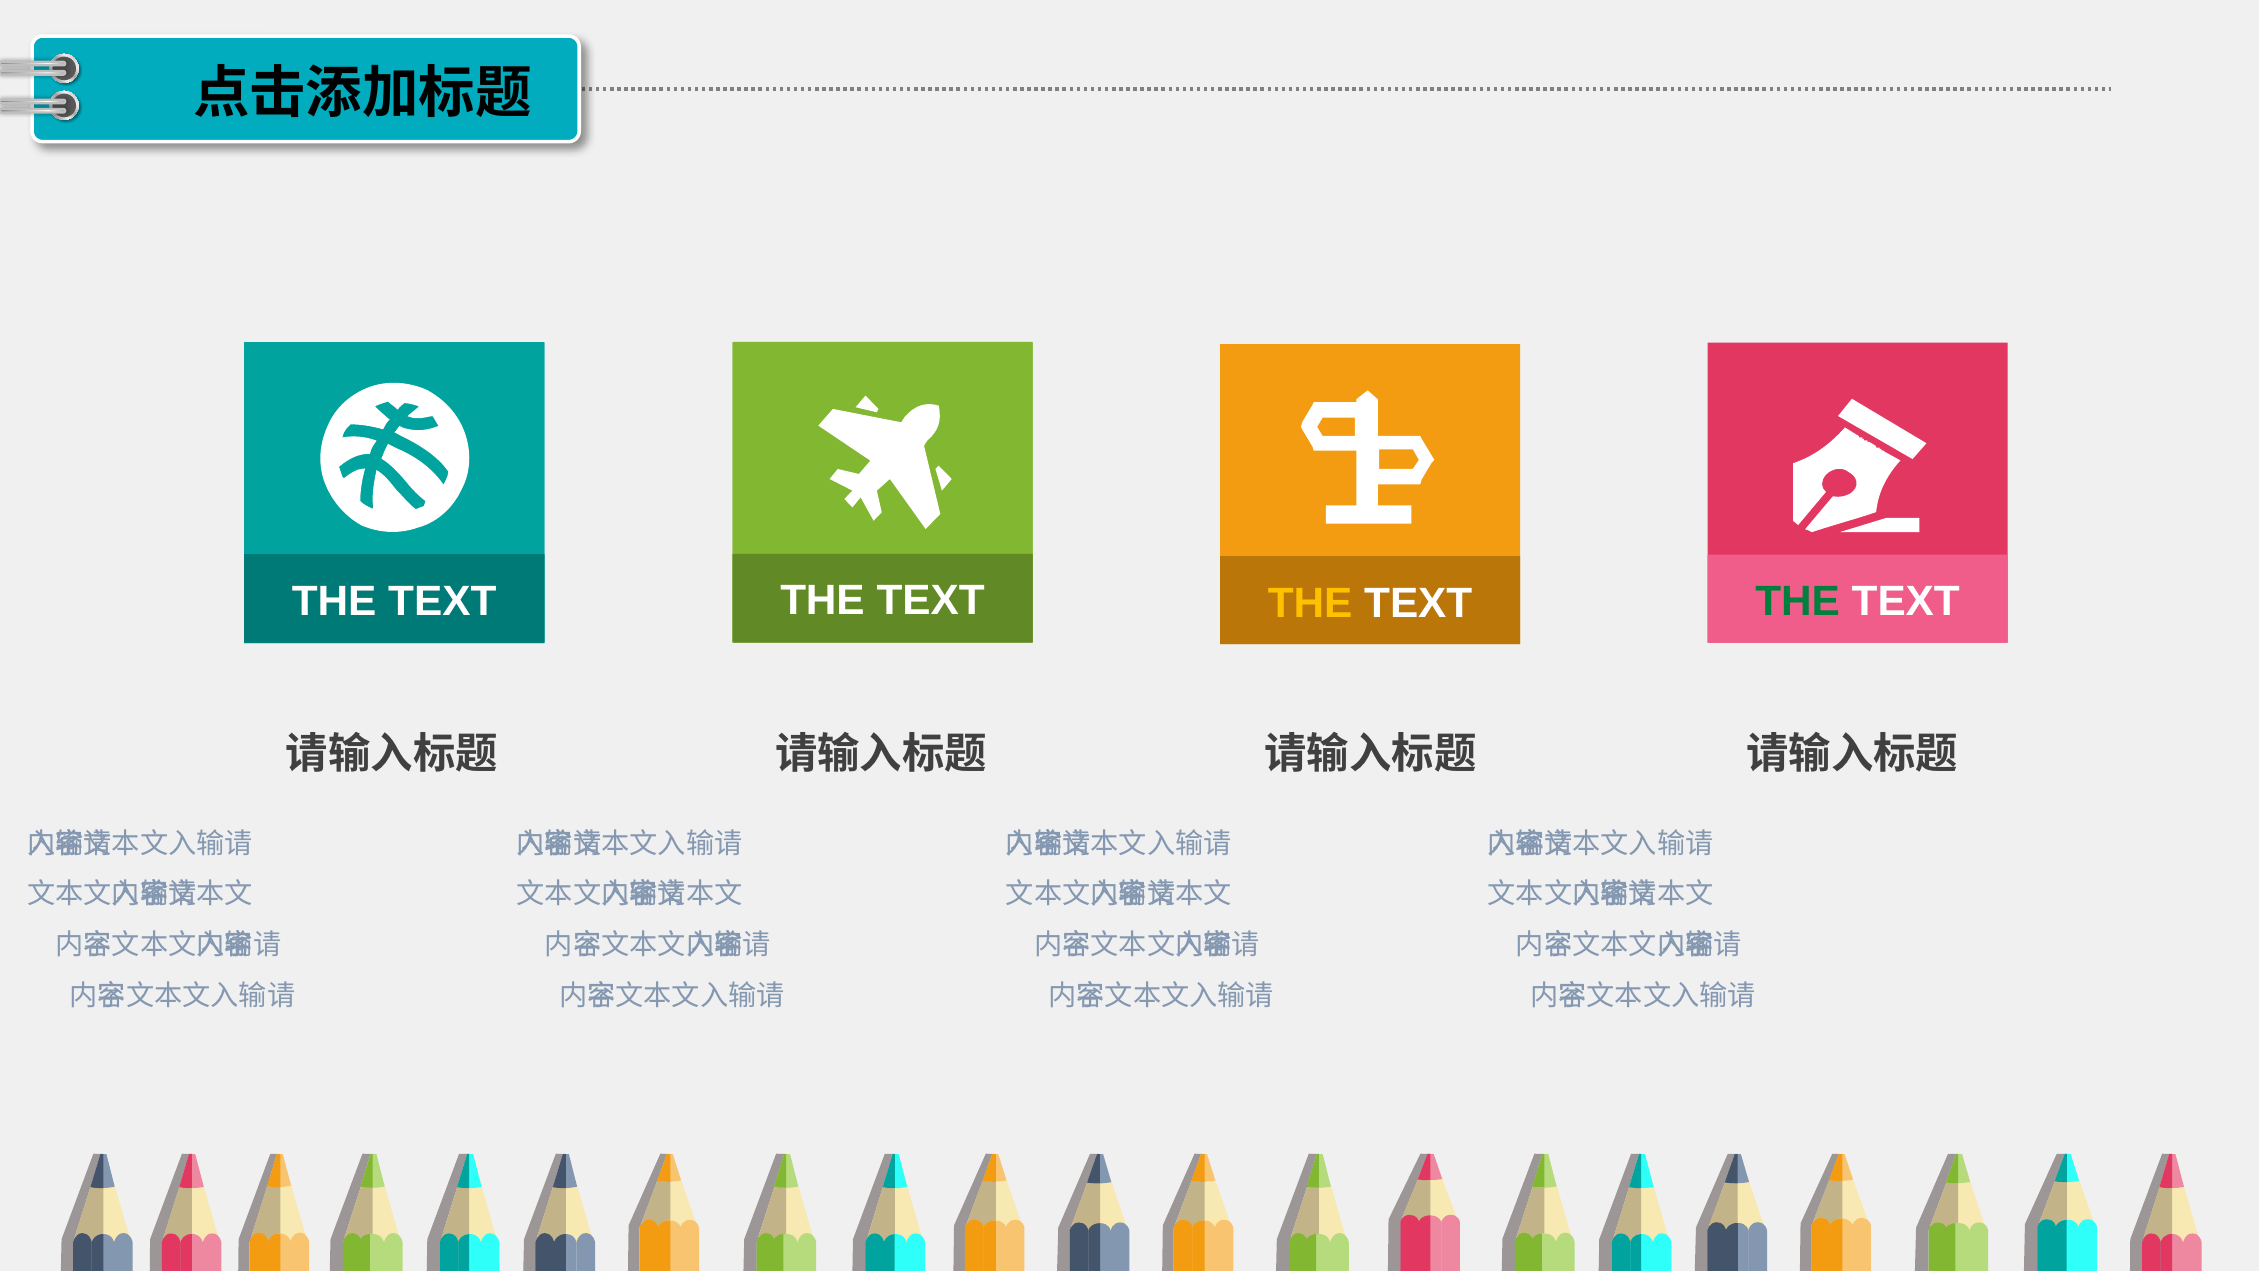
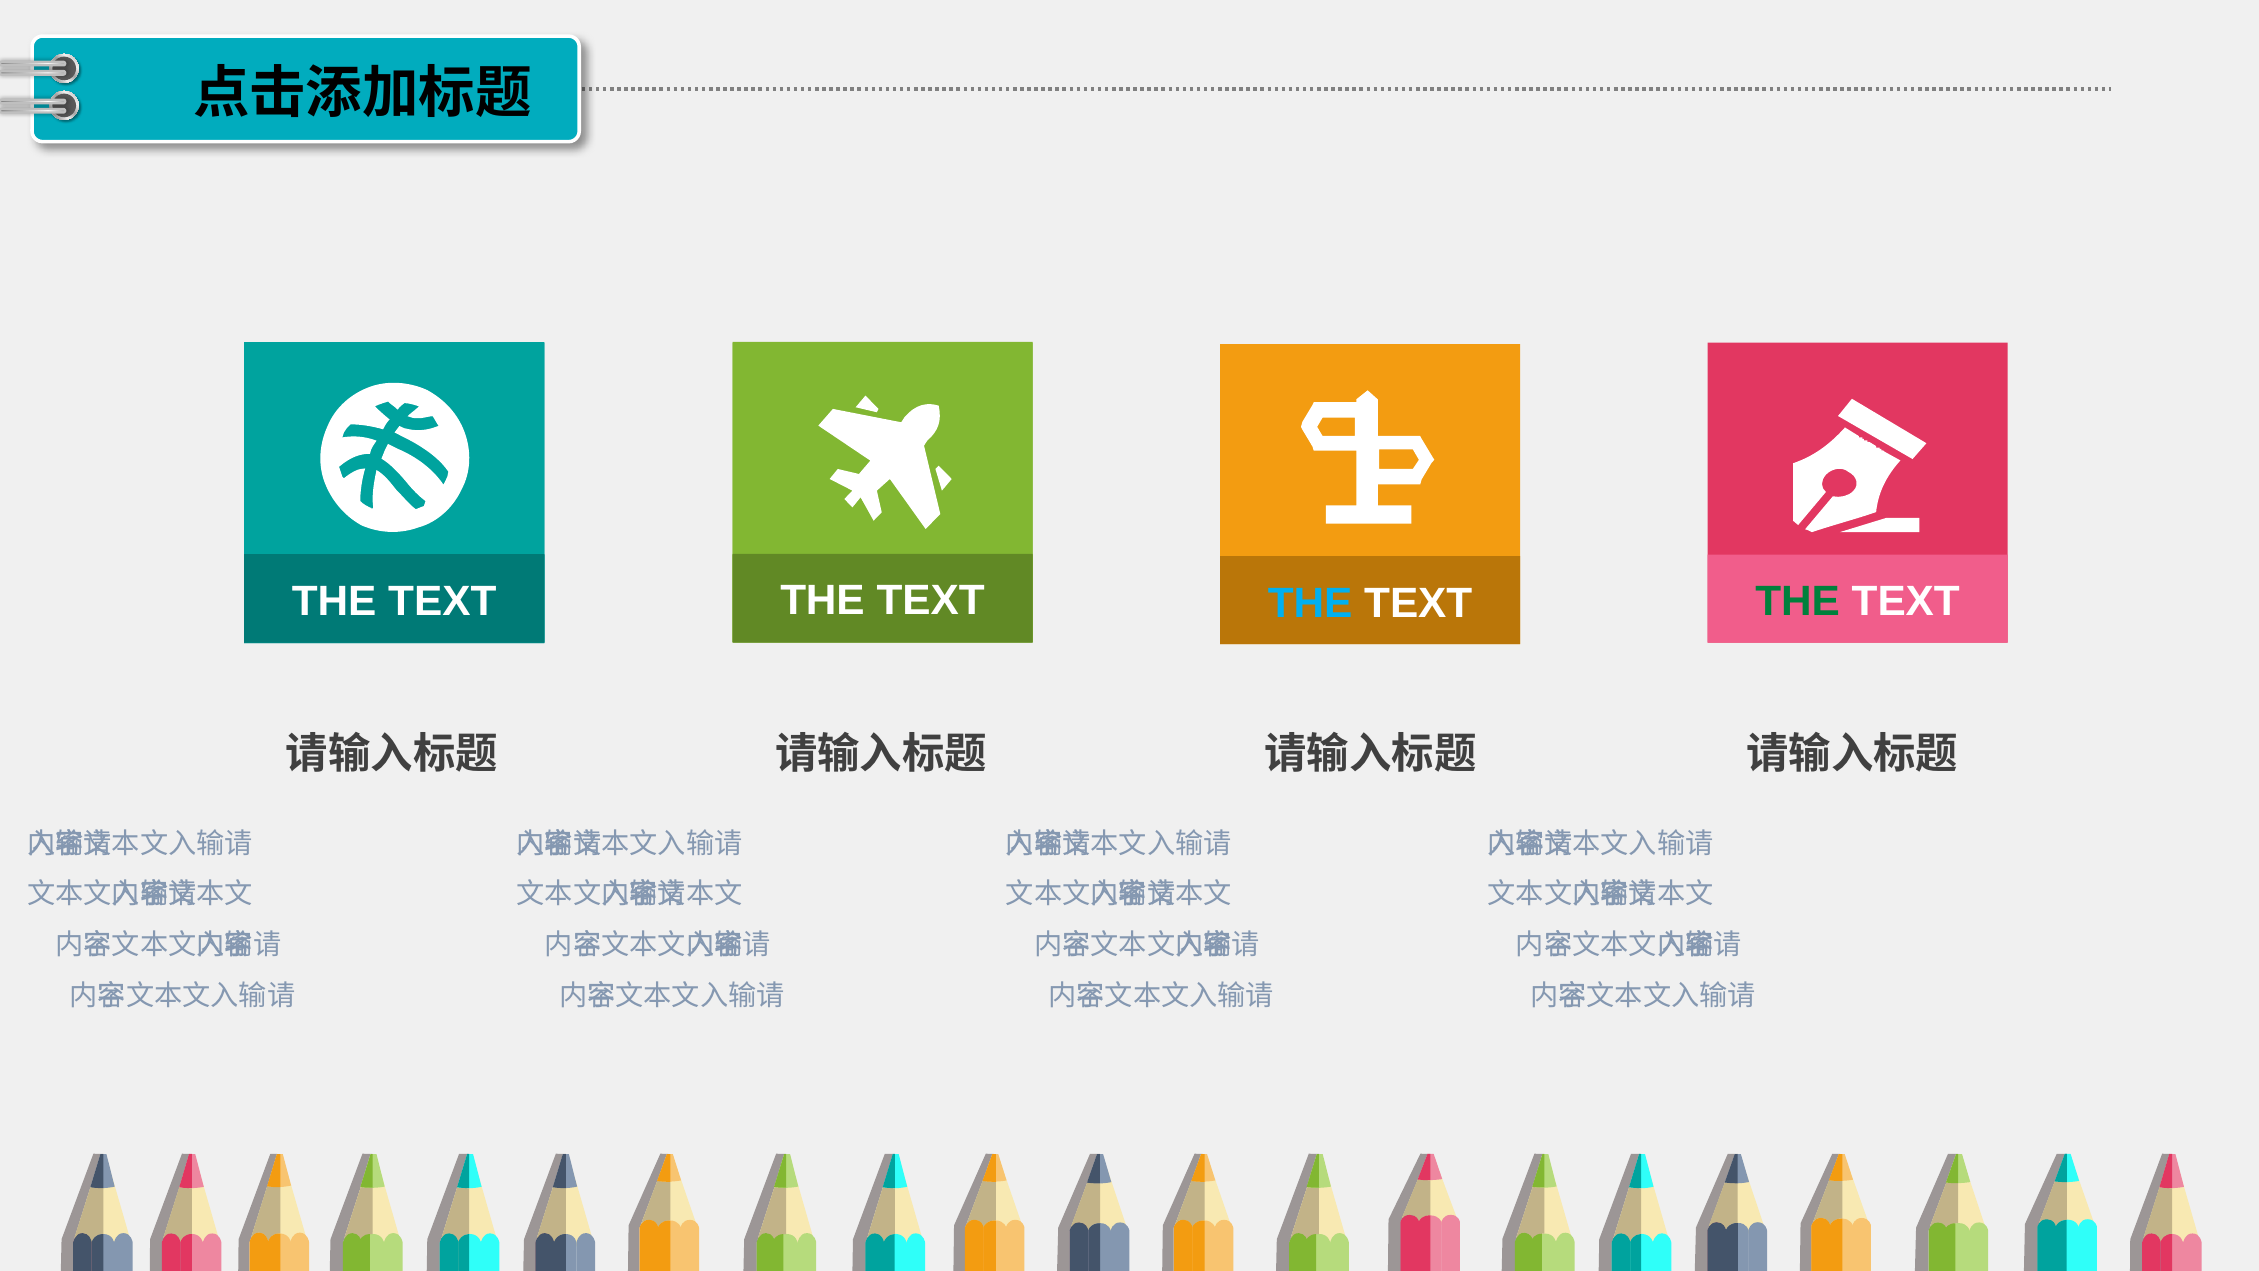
THE at (1310, 603) colour: yellow -> light blue
